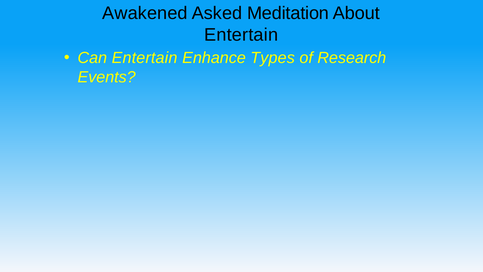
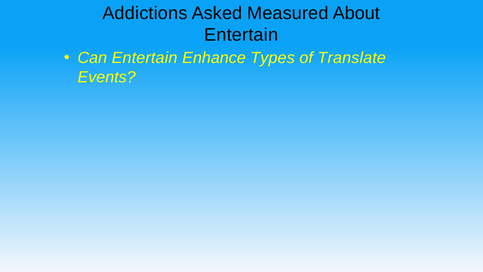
Awakened: Awakened -> Addictions
Meditation: Meditation -> Measured
Research: Research -> Translate
